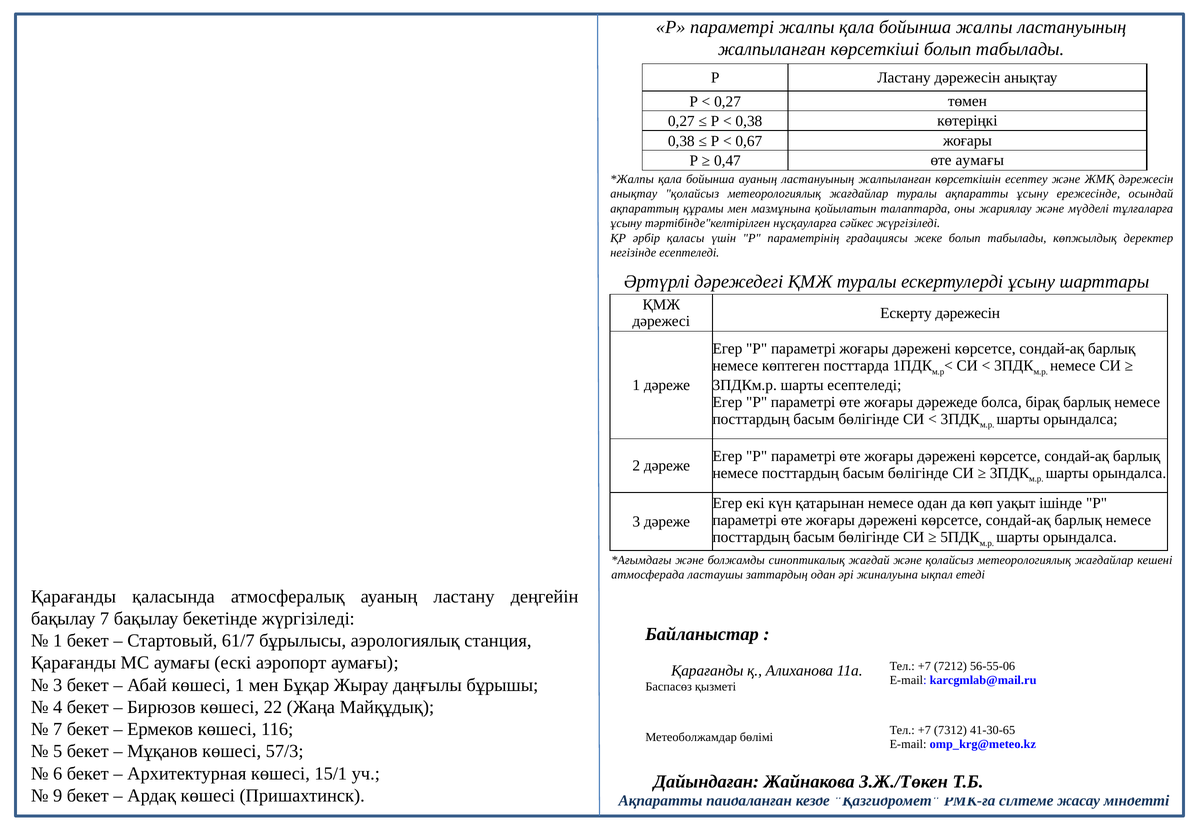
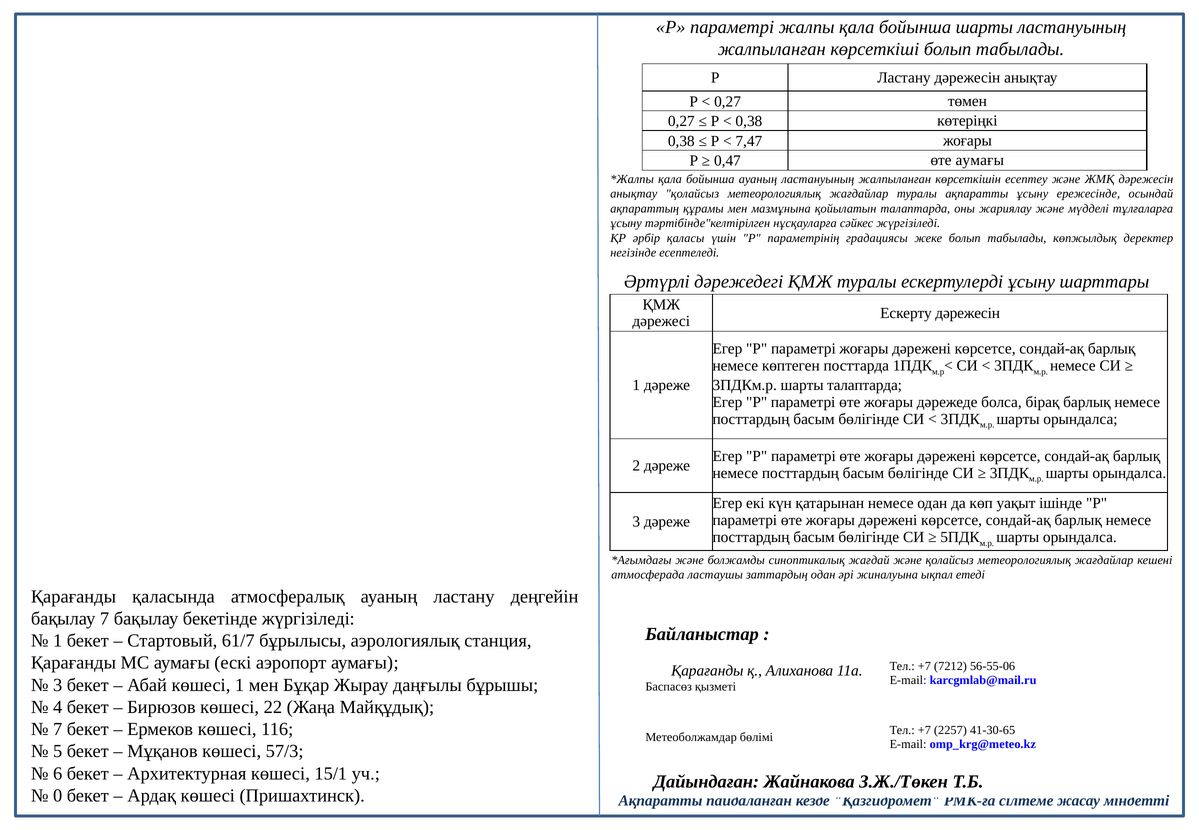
бойынша жалпы: жалпы -> шарты
0,67: 0,67 -> 7,47
шарты есептеледі: есептеледі -> талаптарда
7312: 7312 -> 2257
9: 9 -> 0
